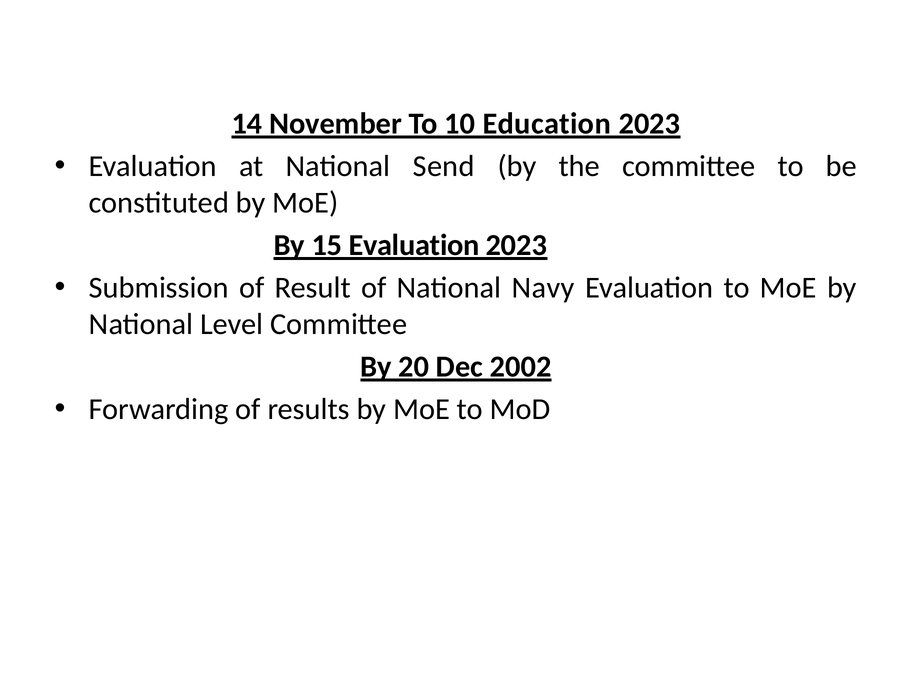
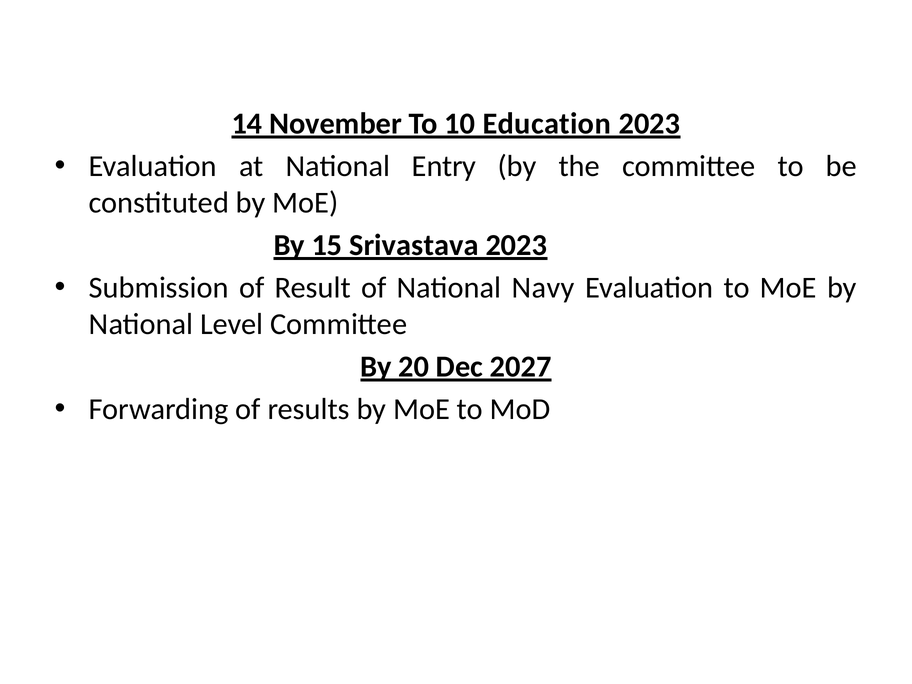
Send: Send -> Entry
15 Evaluation: Evaluation -> Srivastava
2002: 2002 -> 2027
